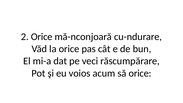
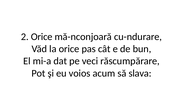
să orice: orice -> slava
